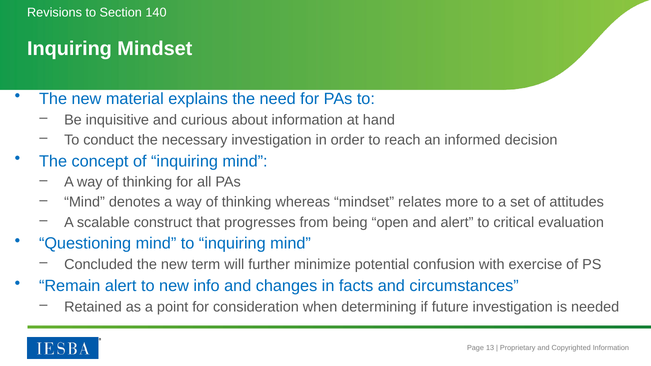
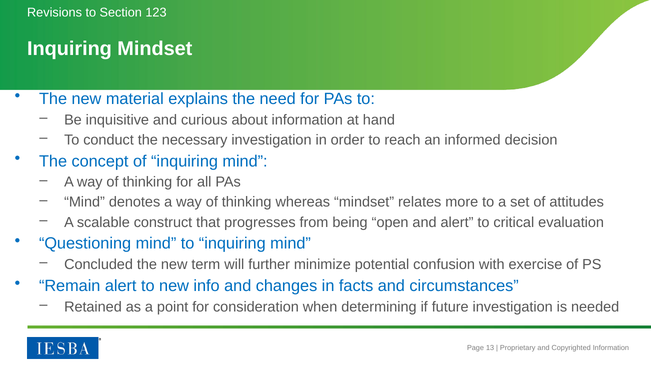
140: 140 -> 123
